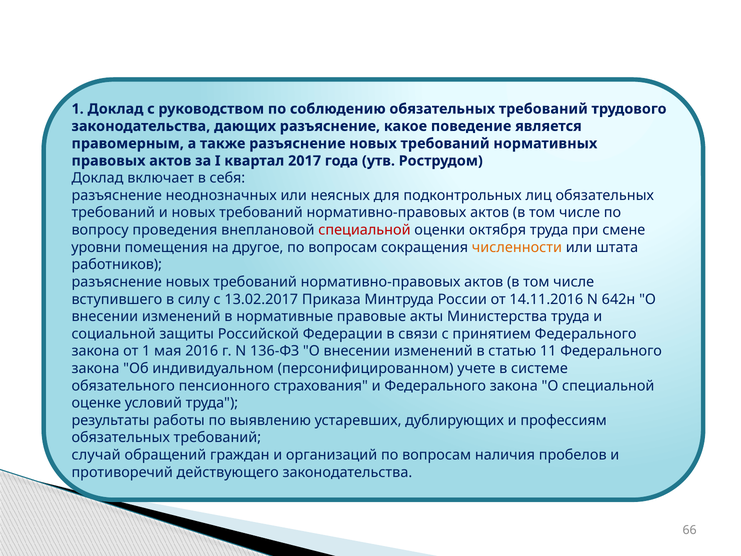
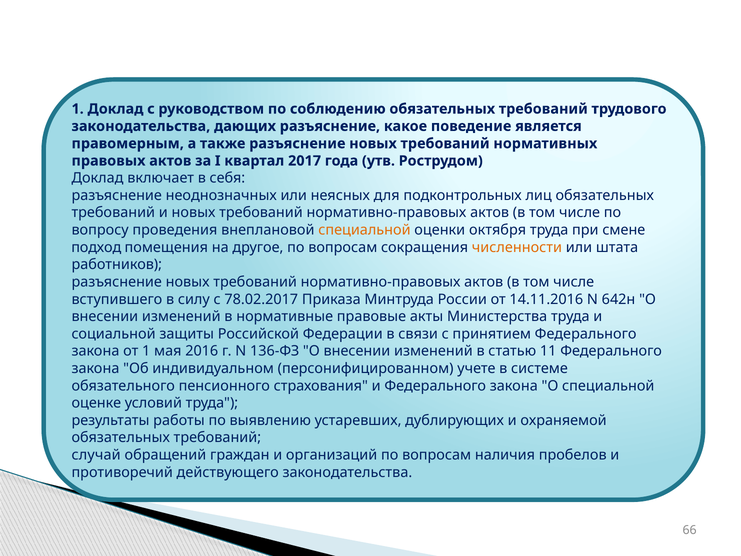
специальной at (364, 230) colour: red -> orange
уровни: уровни -> подход
13.02.2017: 13.02.2017 -> 78.02.2017
профессиям: профессиям -> охраняемой
